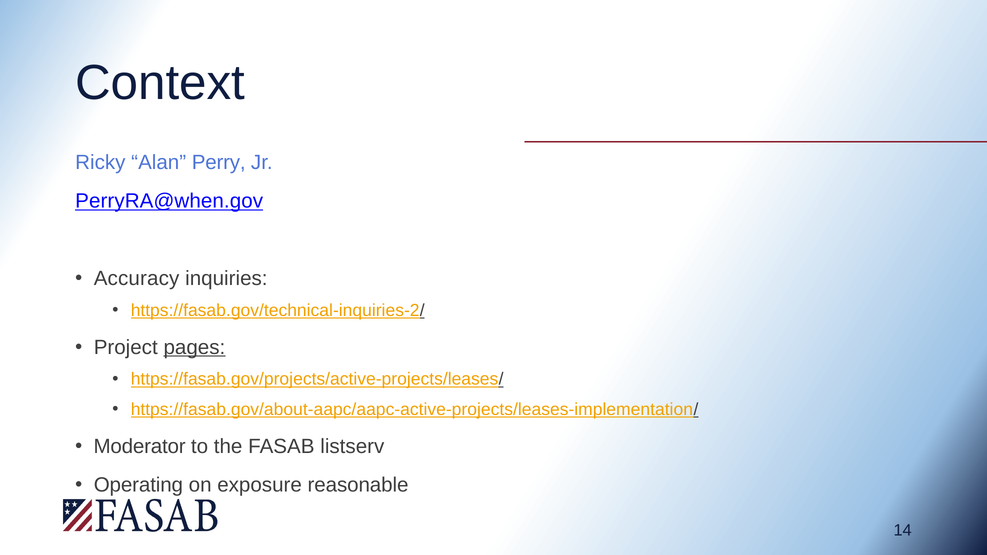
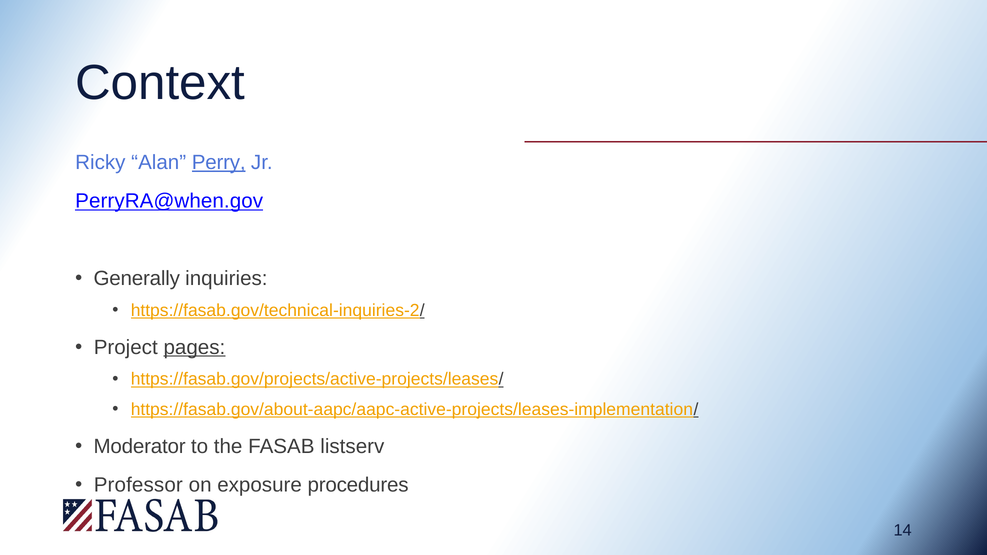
Perry underline: none -> present
Accuracy: Accuracy -> Generally
Operating: Operating -> Professor
reasonable: reasonable -> procedures
